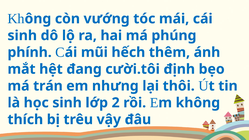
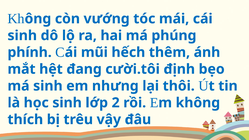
má trán: trán -> sinh
